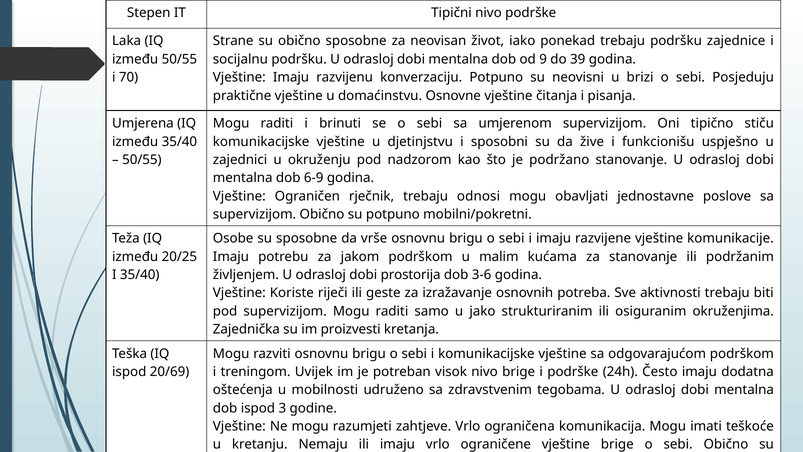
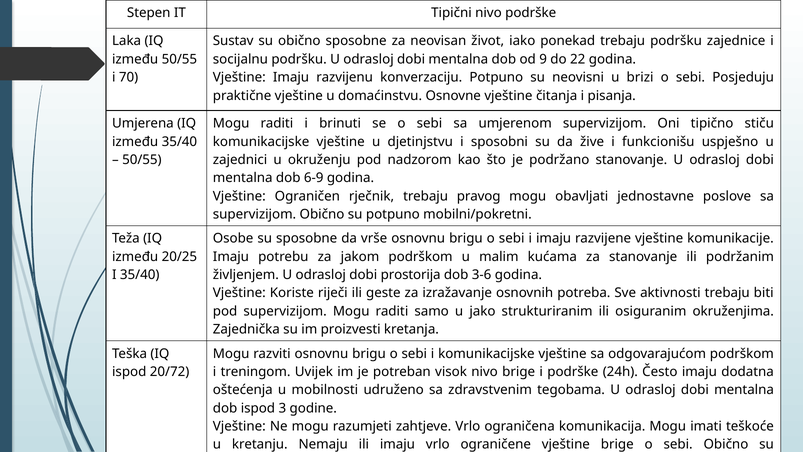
Strane: Strane -> Sustav
39: 39 -> 22
odnosi: odnosi -> pravog
20/69: 20/69 -> 20/72
